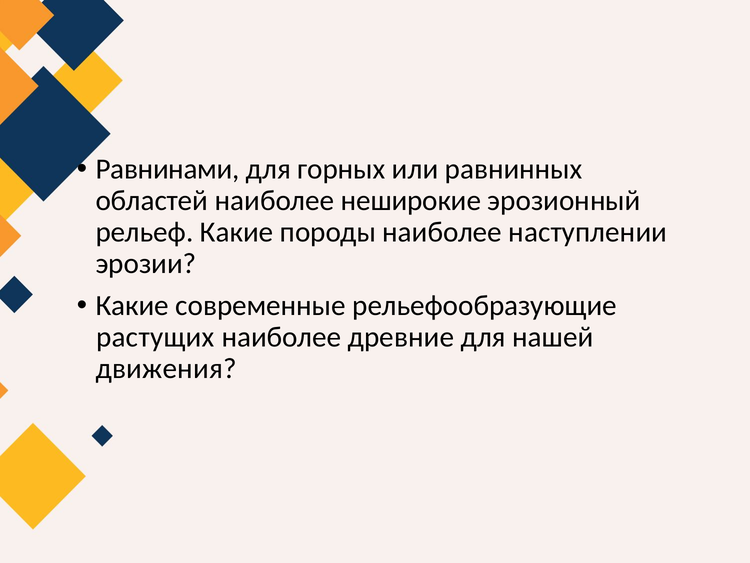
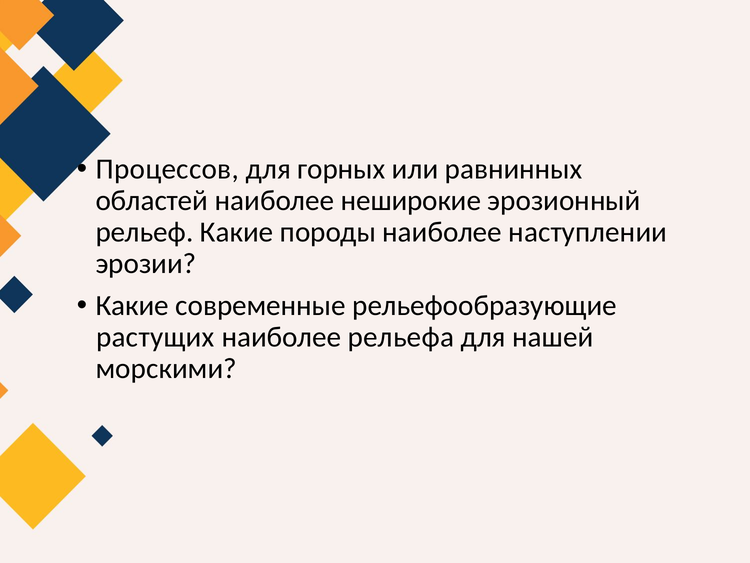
Равнинами: Равнинами -> Процессов
древние: древние -> рельефа
движения: движения -> морскими
